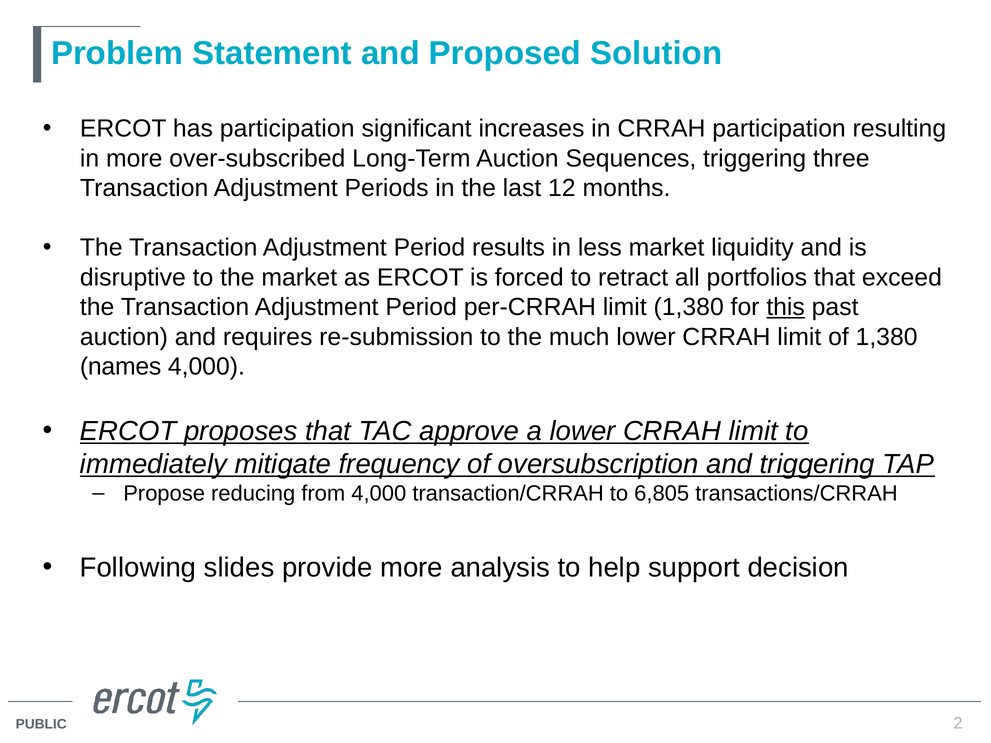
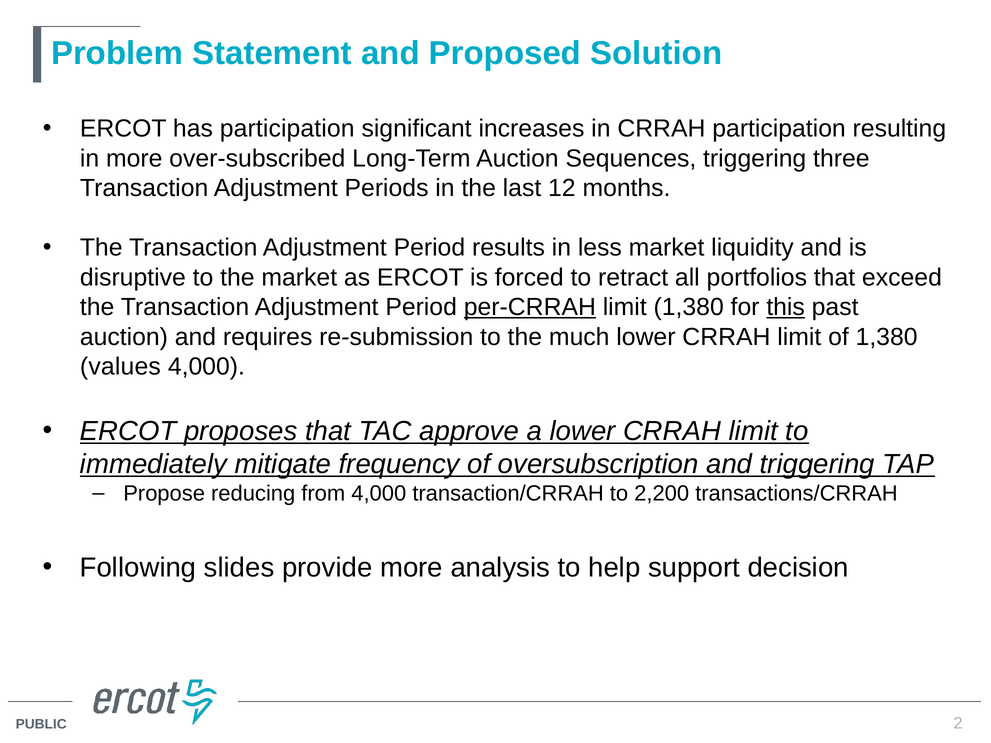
per-CRRAH underline: none -> present
names: names -> values
6,805: 6,805 -> 2,200
